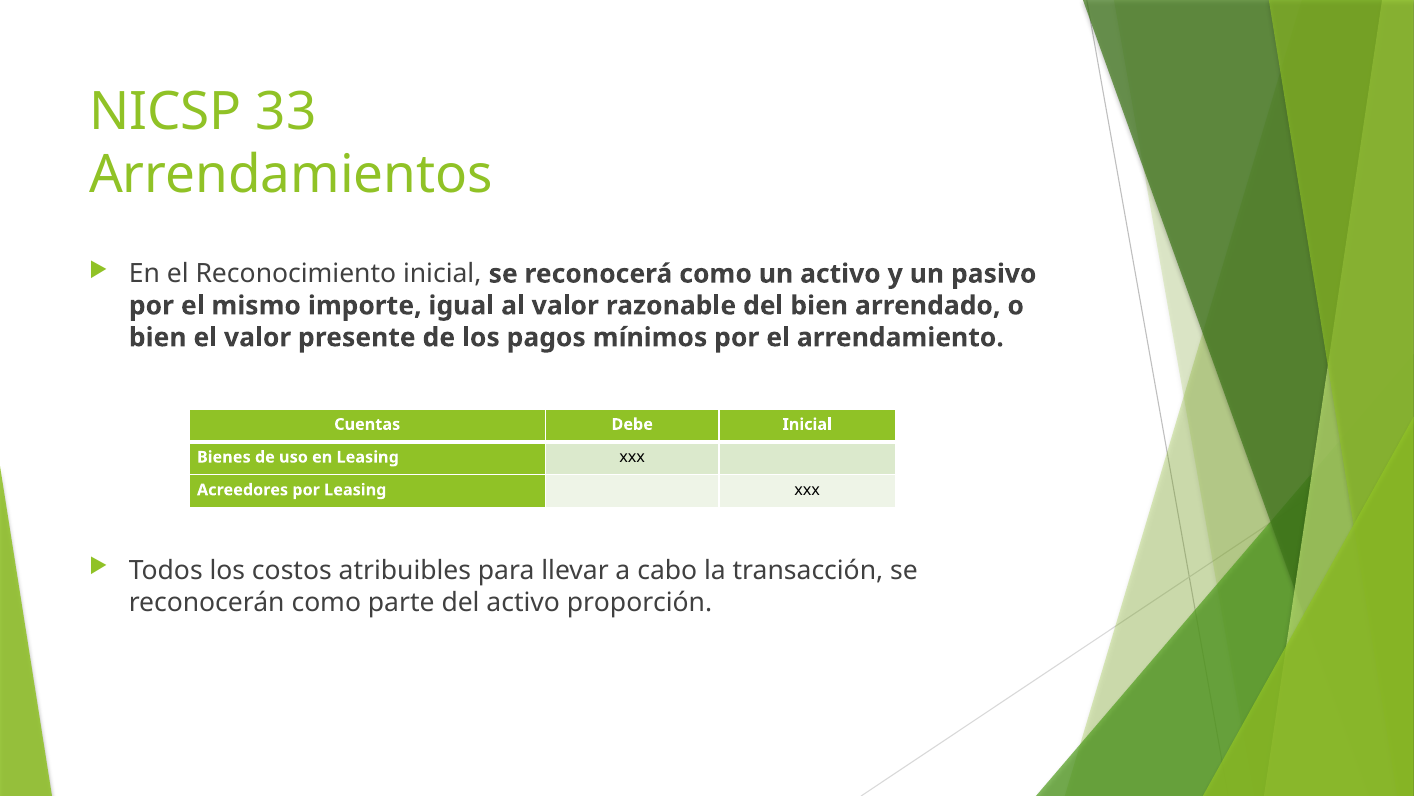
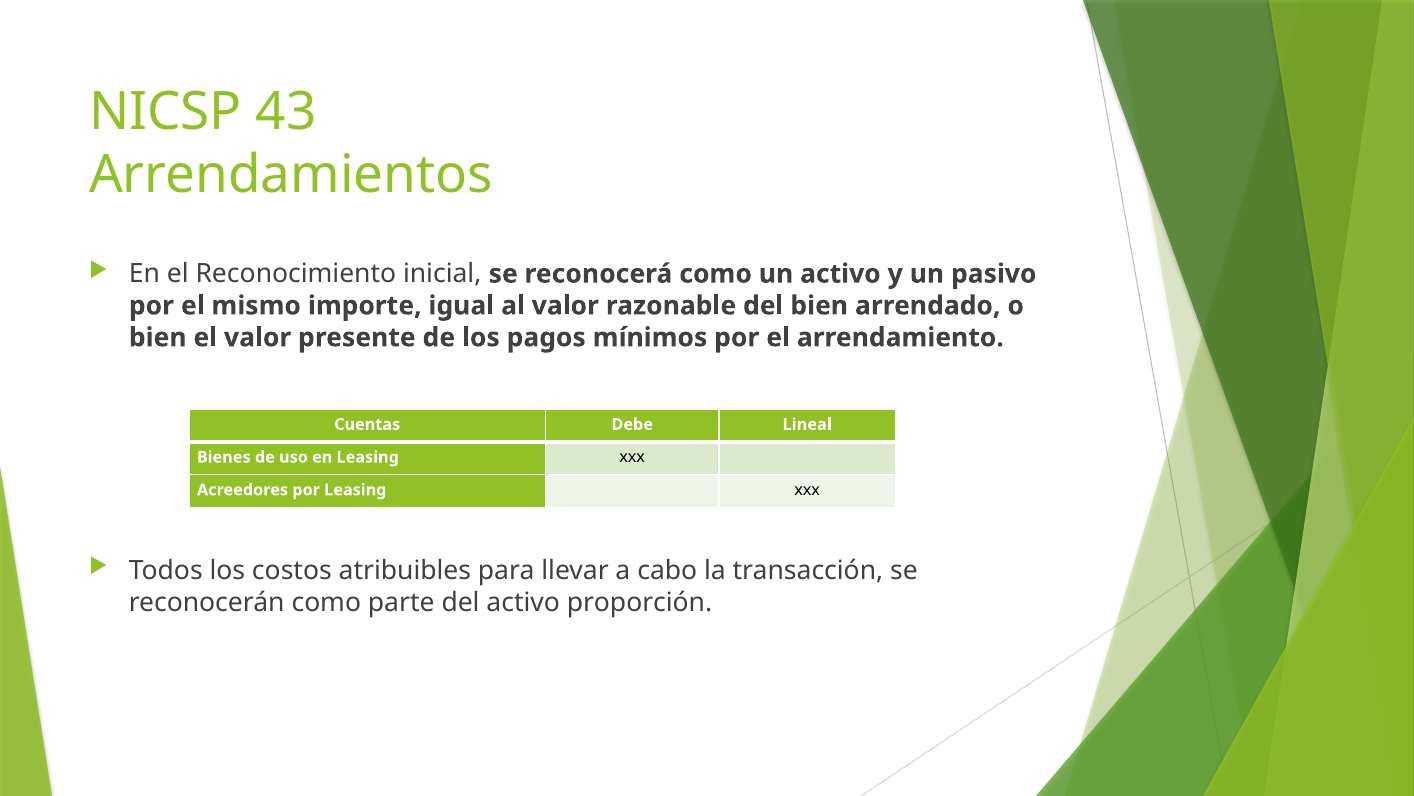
33: 33 -> 43
Debe Inicial: Inicial -> Lineal
